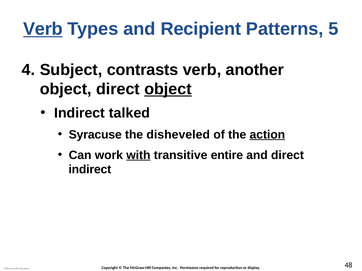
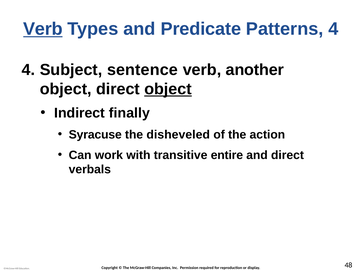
Recipient: Recipient -> Predicate
Patterns 5: 5 -> 4
contrasts: contrasts -> sentence
talked: talked -> finally
action underline: present -> none
with underline: present -> none
indirect at (90, 170): indirect -> verbals
